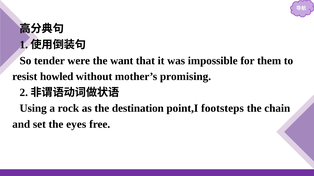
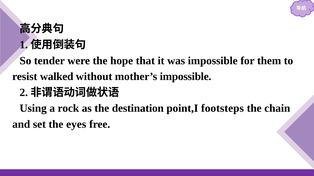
want: want -> hope
howled: howled -> walked
mother’s promising: promising -> impossible
